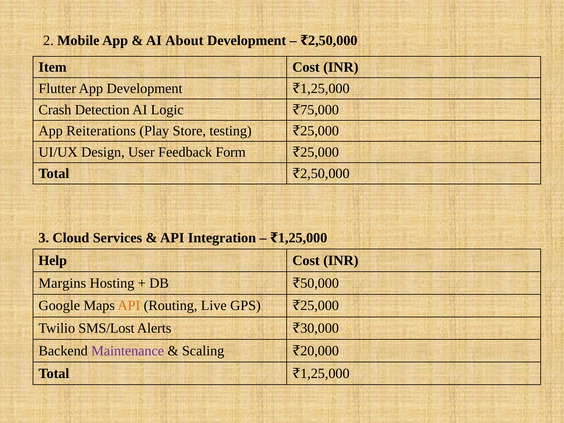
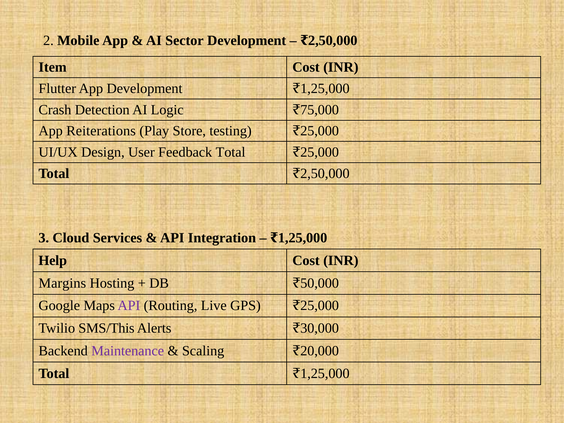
About: About -> Sector
Feedback Form: Form -> Total
API at (129, 306) colour: orange -> purple
SMS/Lost: SMS/Lost -> SMS/This
